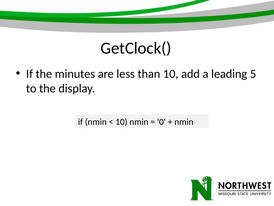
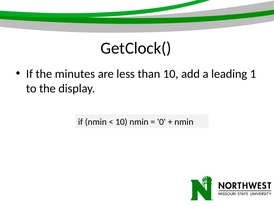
5: 5 -> 1
